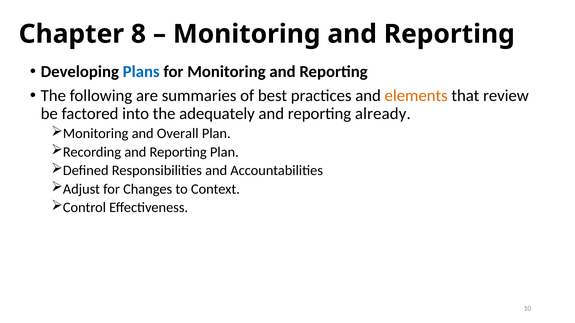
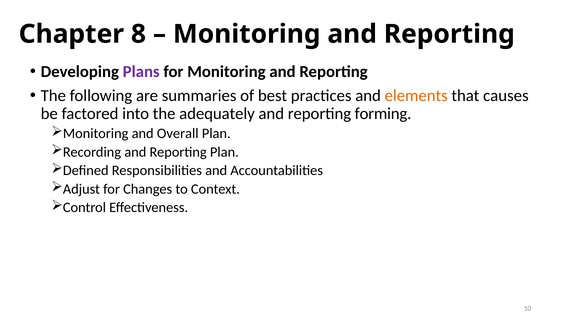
Plans colour: blue -> purple
review: review -> causes
already: already -> forming
